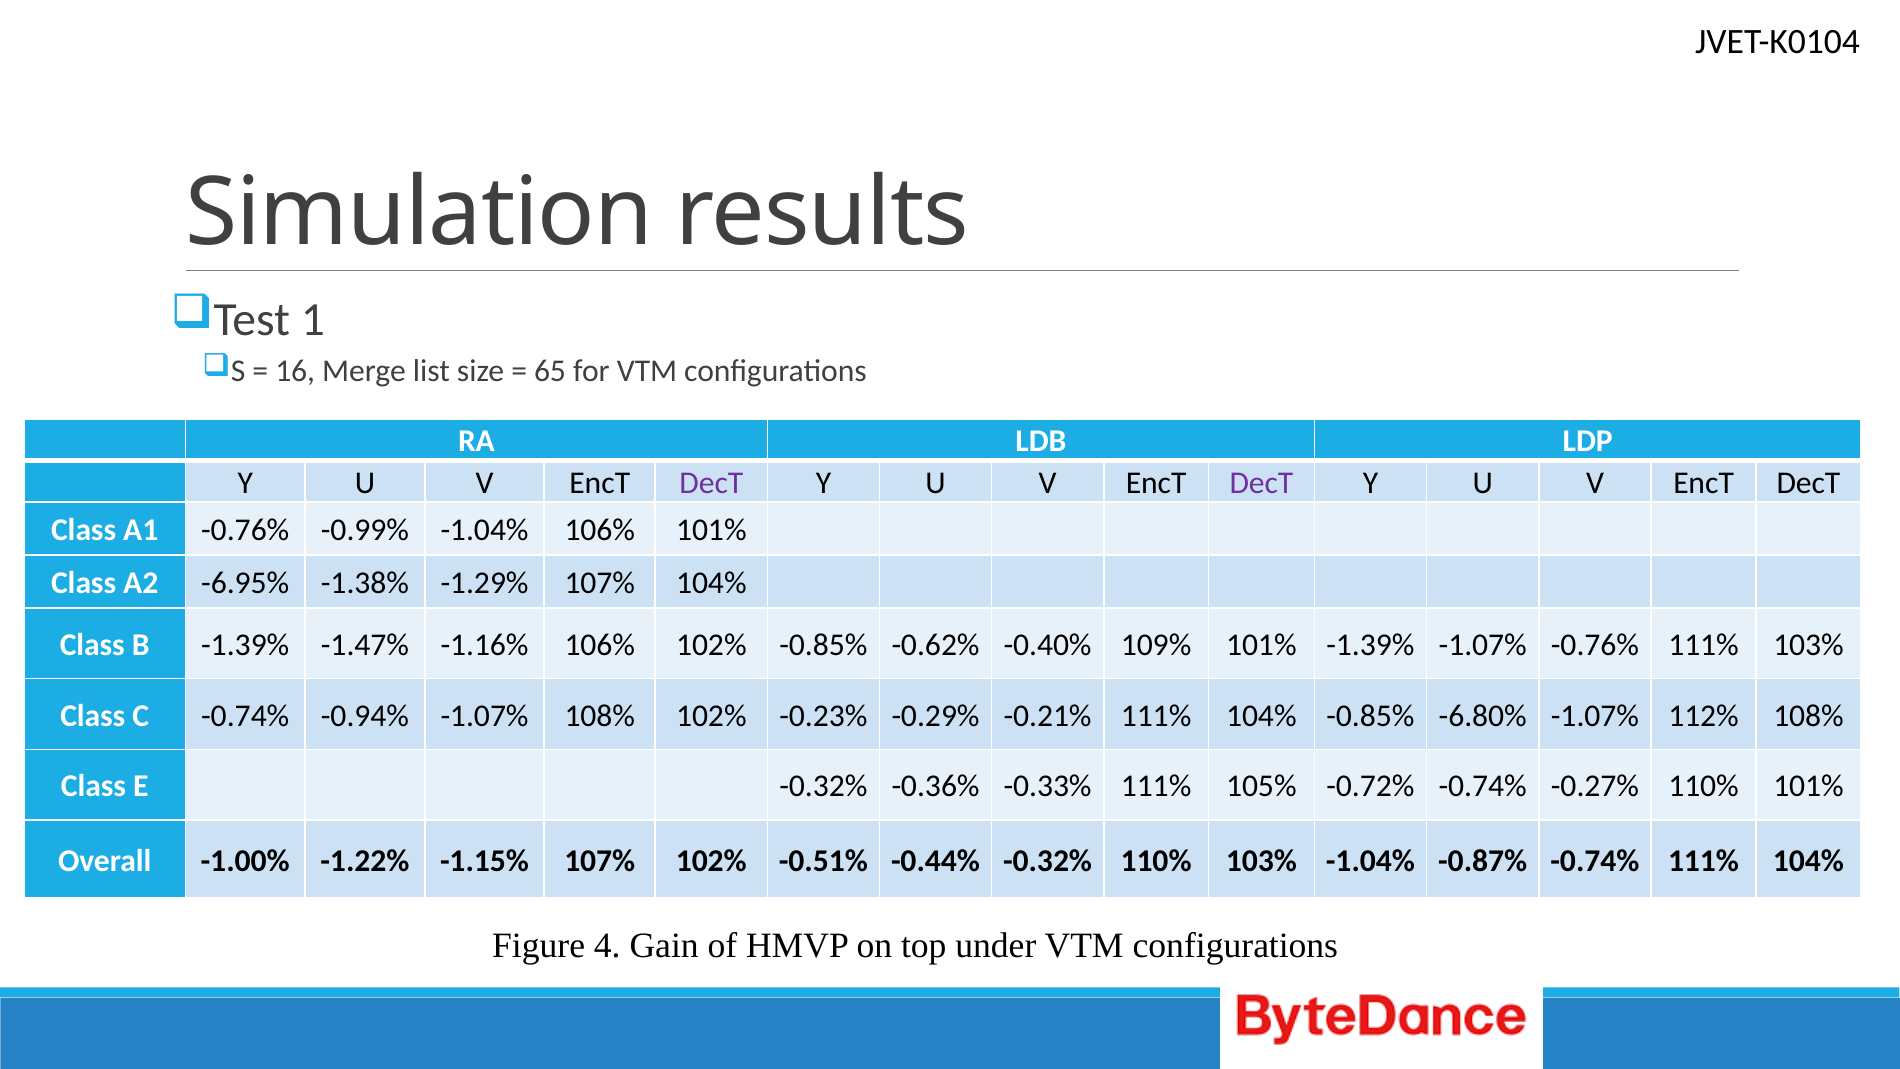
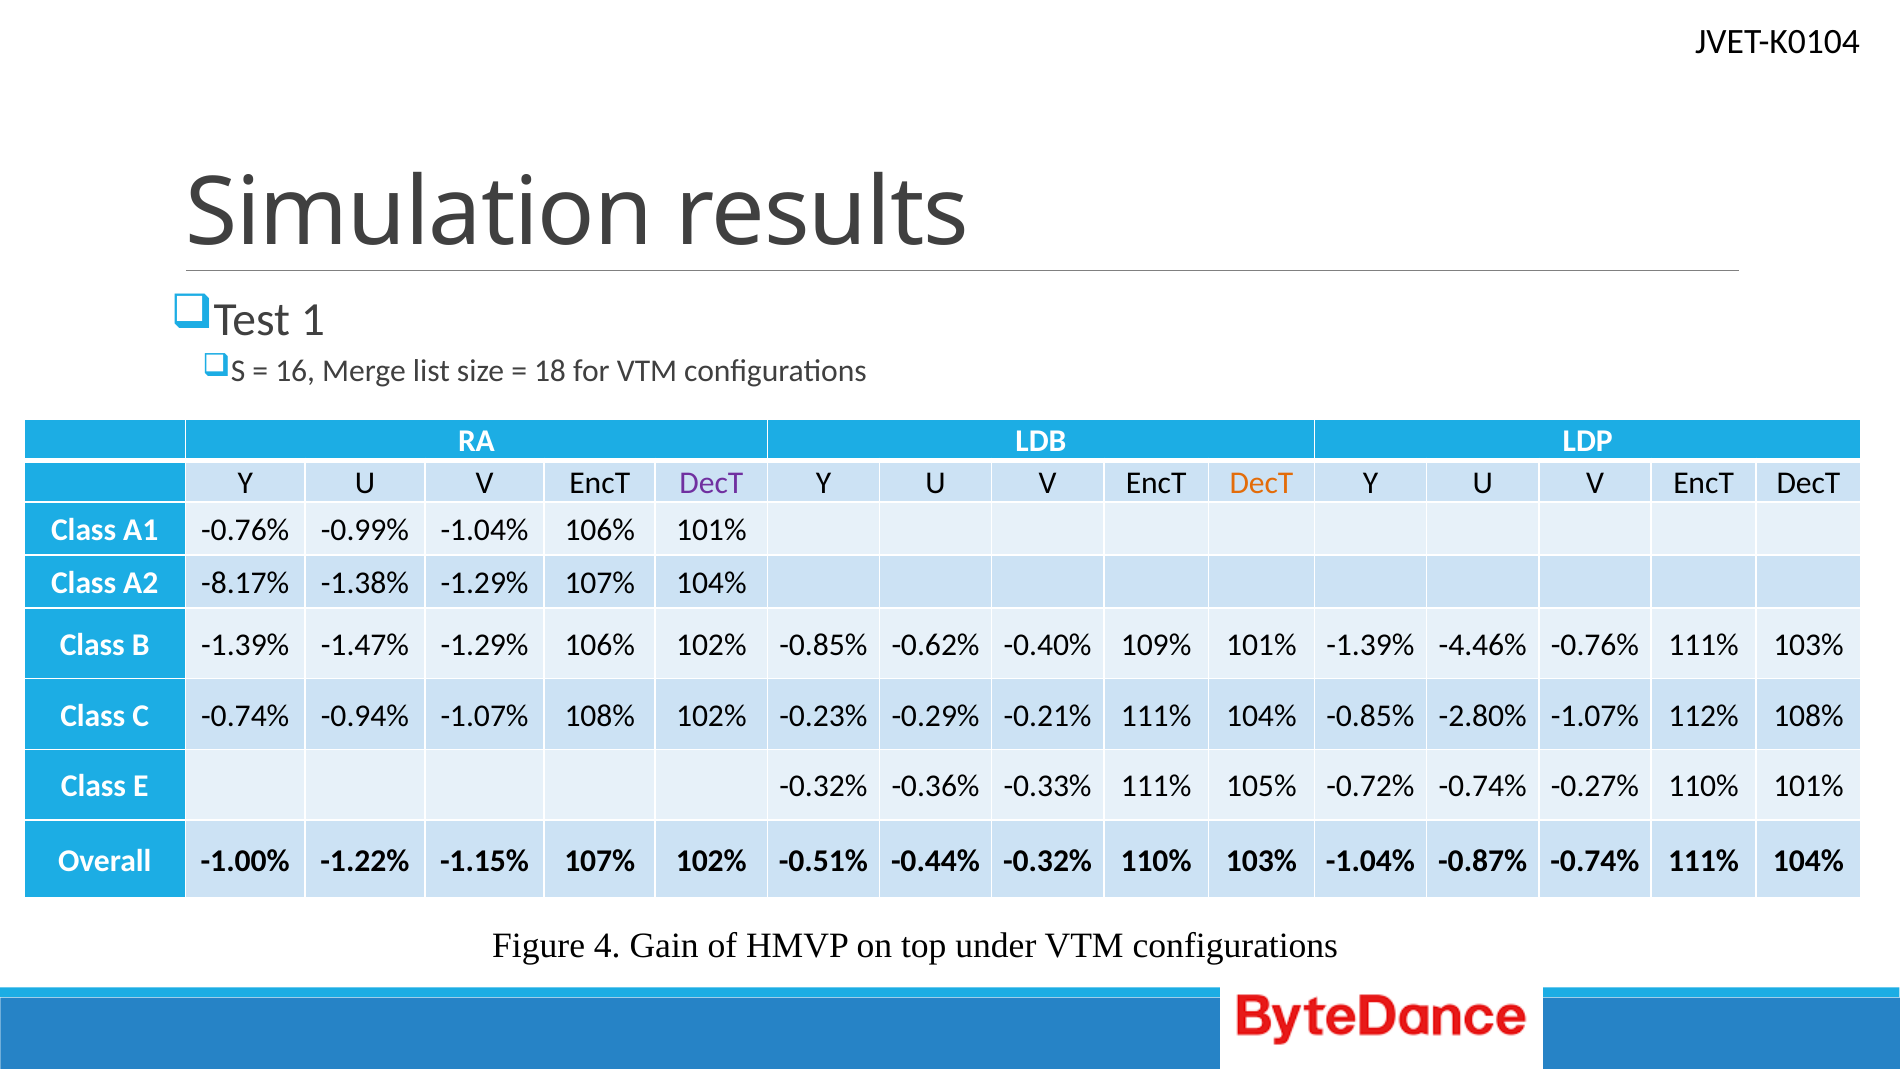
65: 65 -> 18
DecT at (1261, 483) colour: purple -> orange
-6.95%: -6.95% -> -8.17%
-1.47% -1.16%: -1.16% -> -1.29%
-1.39% -1.07%: -1.07% -> -4.46%
-6.80%: -6.80% -> -2.80%
